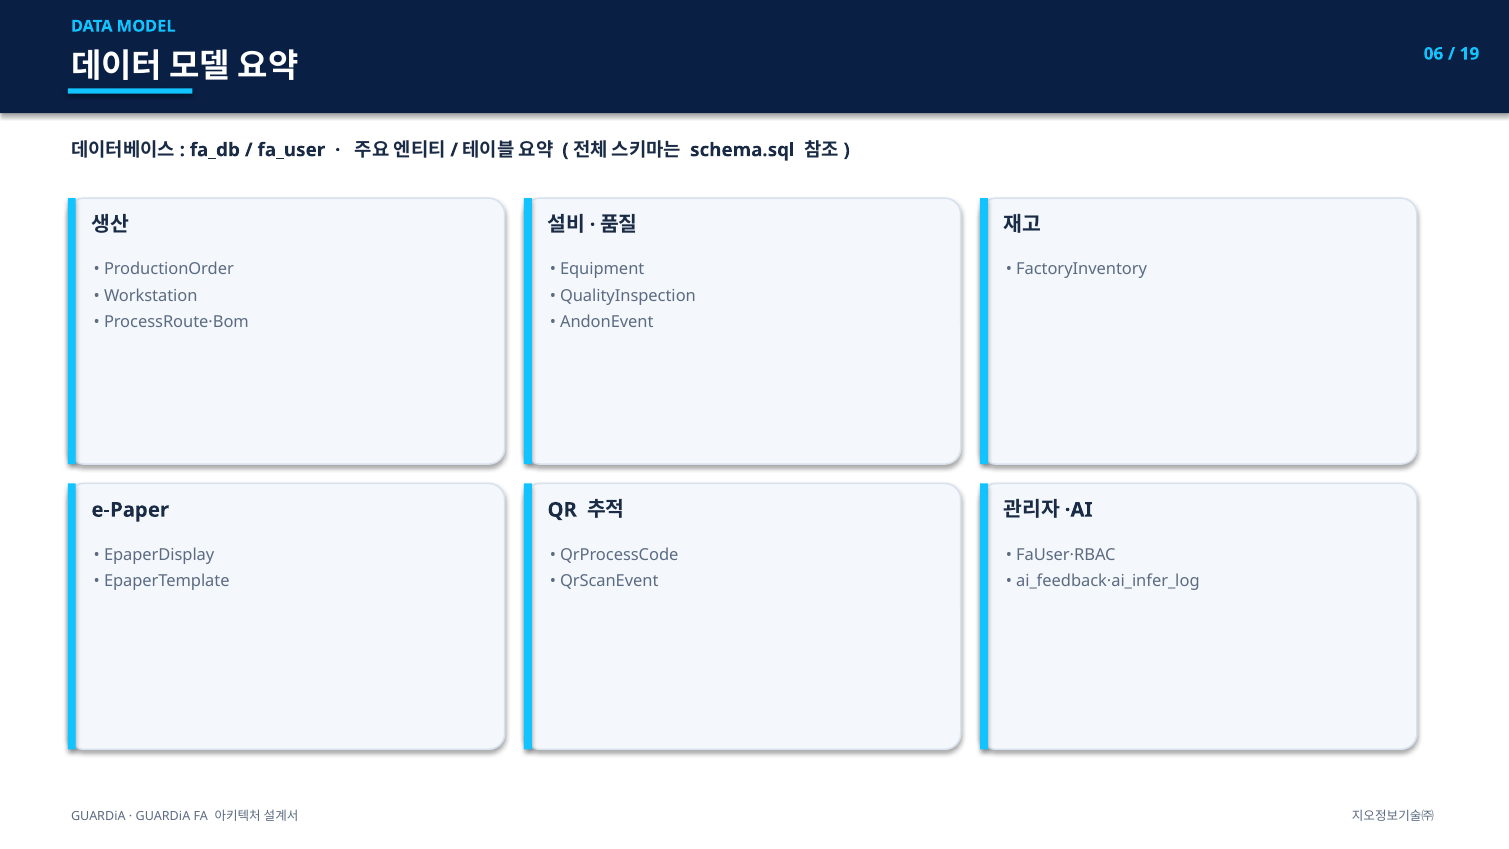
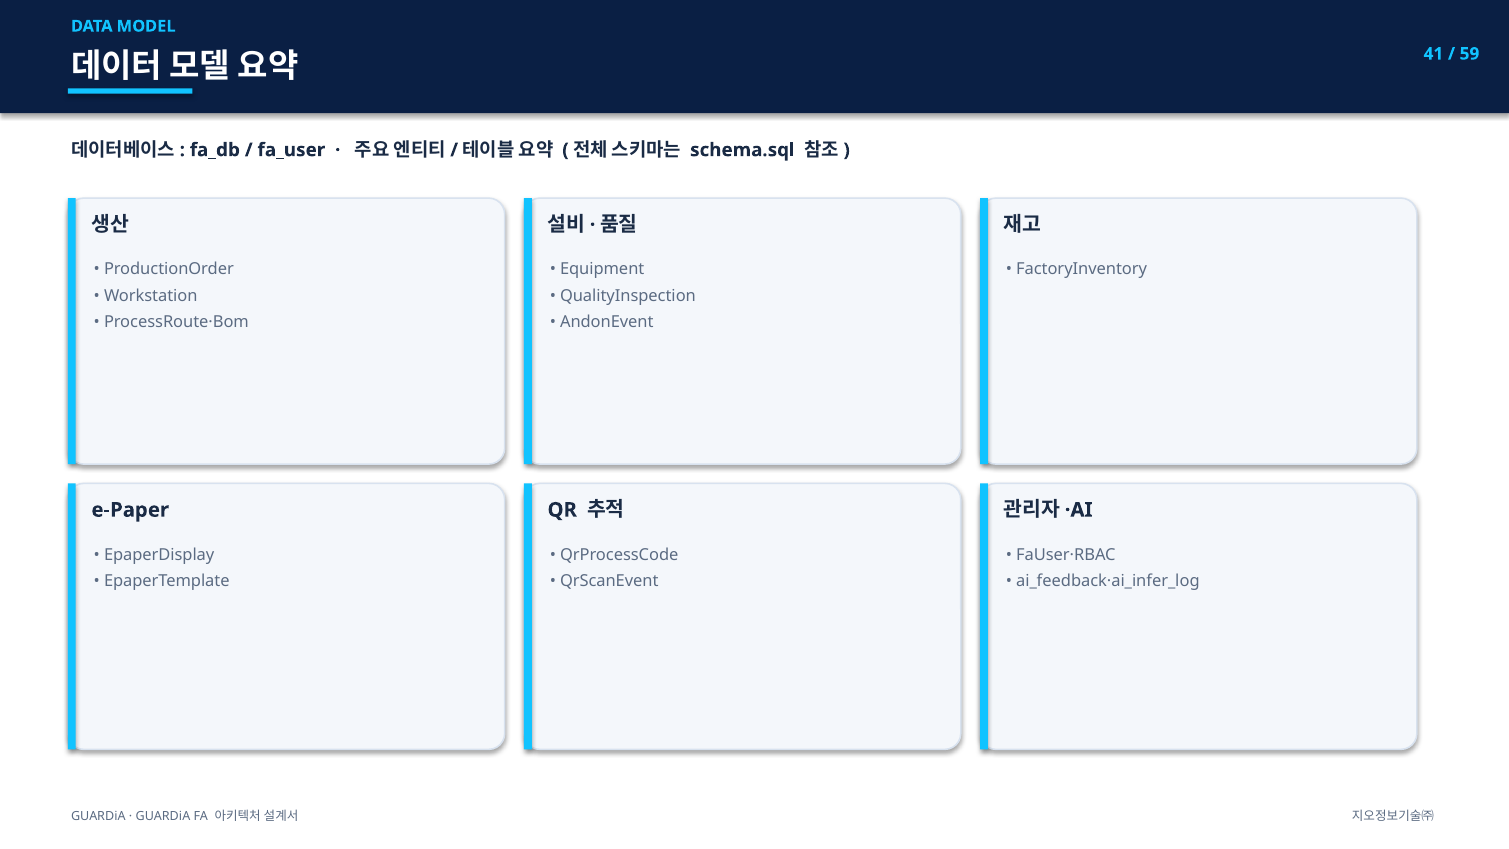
06: 06 -> 41
19: 19 -> 59
